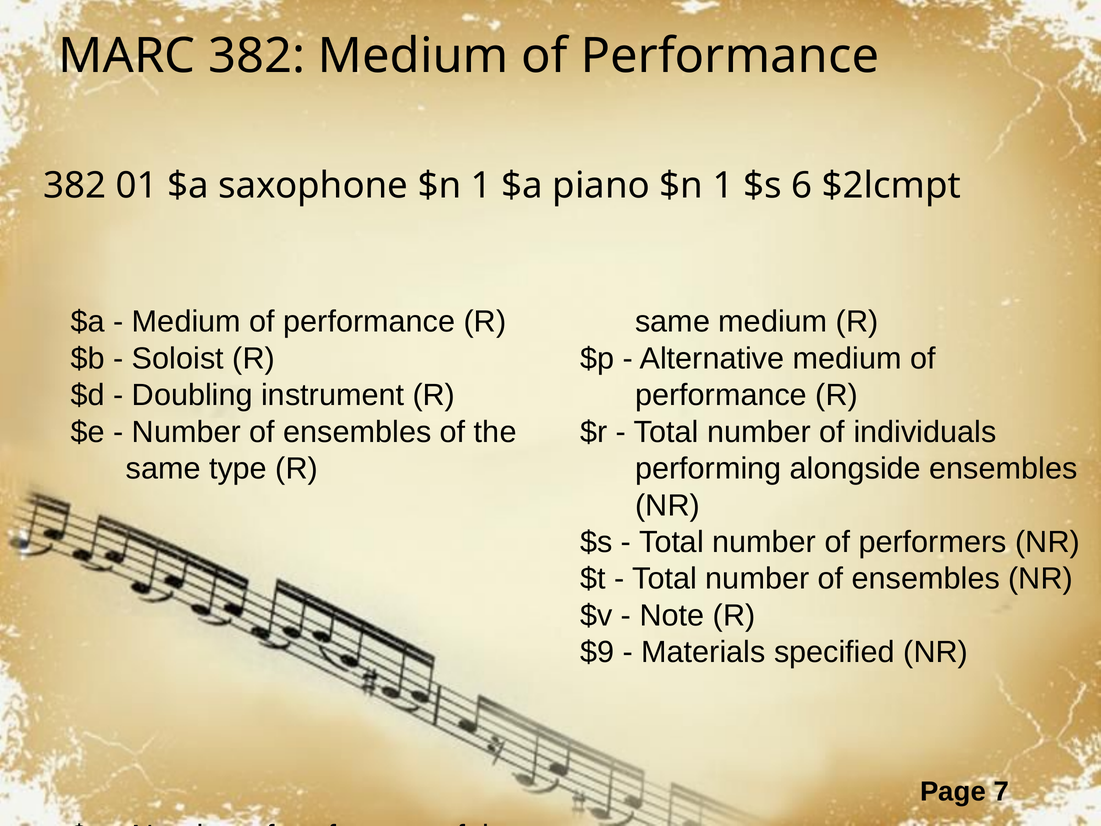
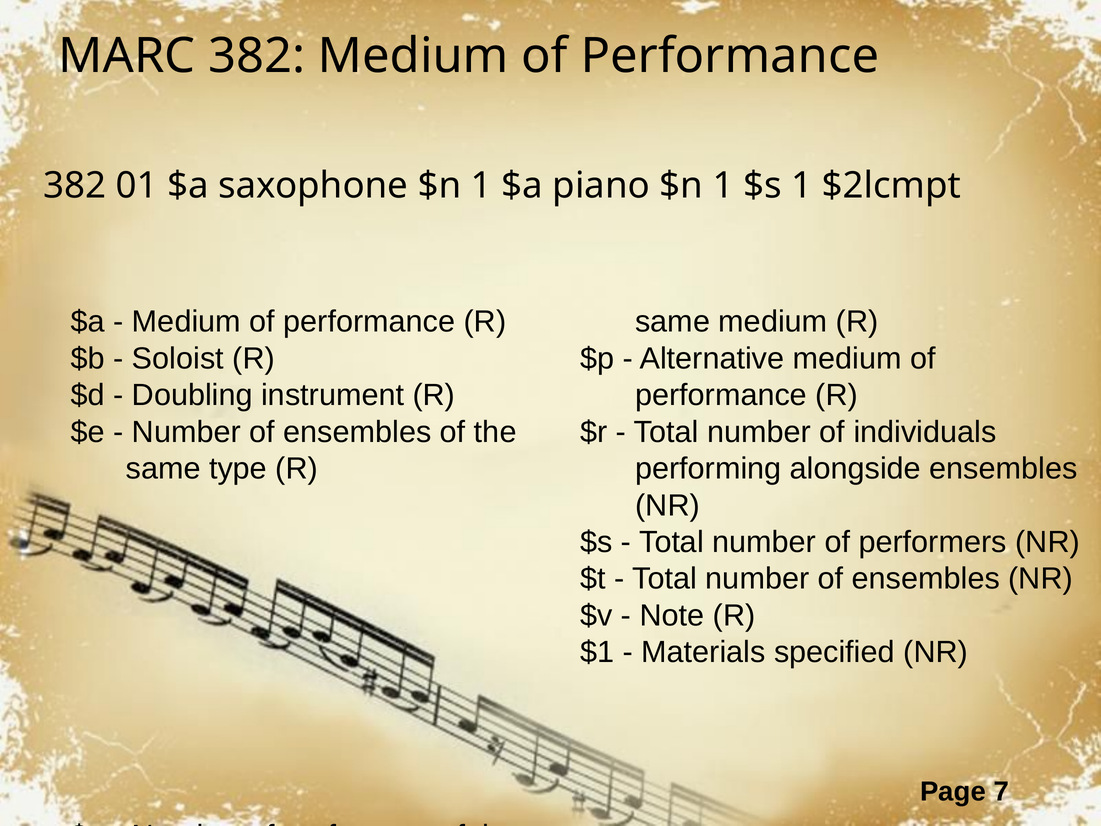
$s 6: 6 -> 1
$9: $9 -> $1
